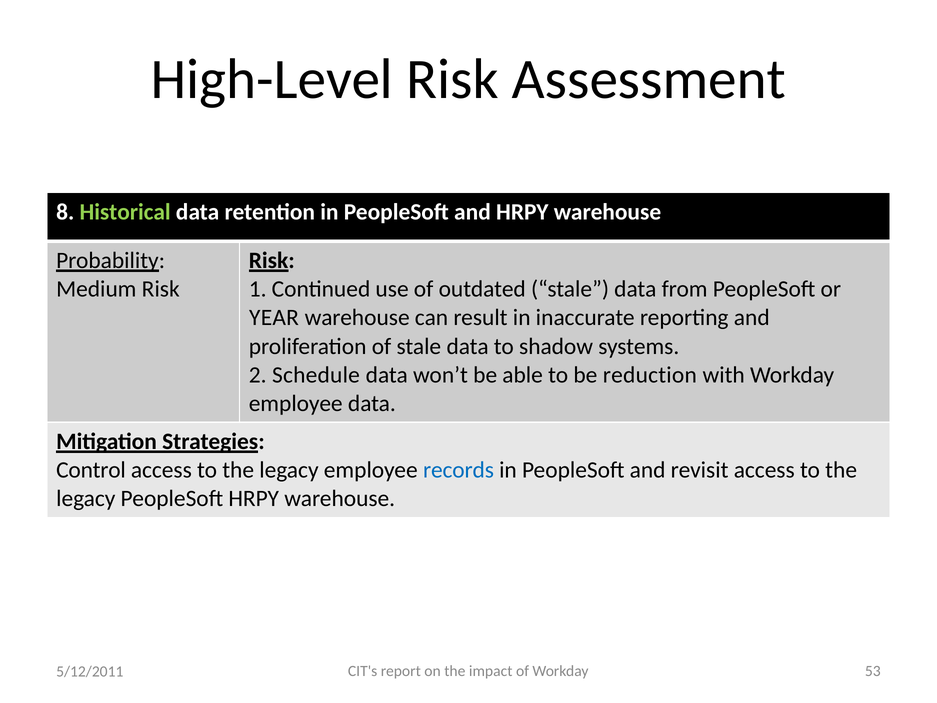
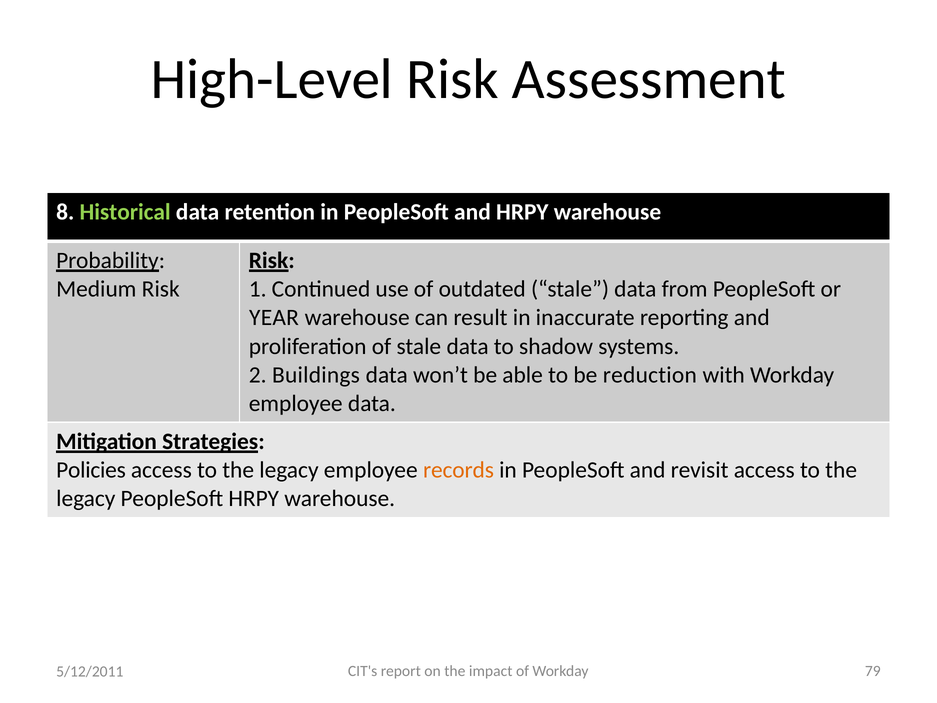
Schedule: Schedule -> Buildings
Control: Control -> Policies
records colour: blue -> orange
53: 53 -> 79
